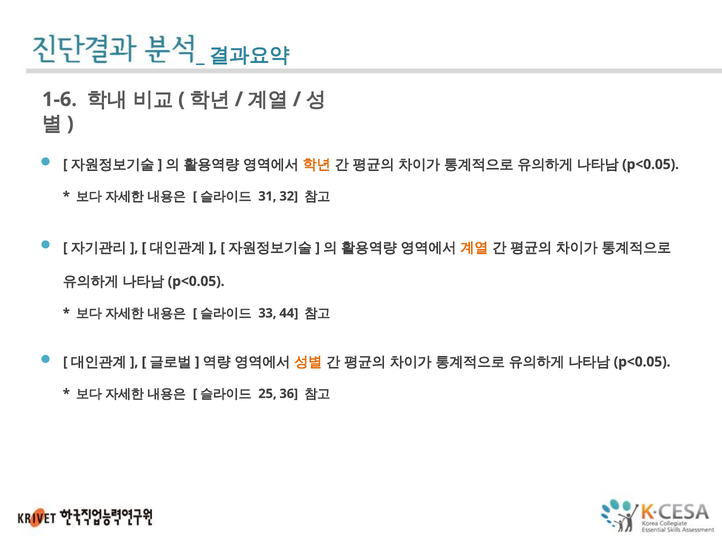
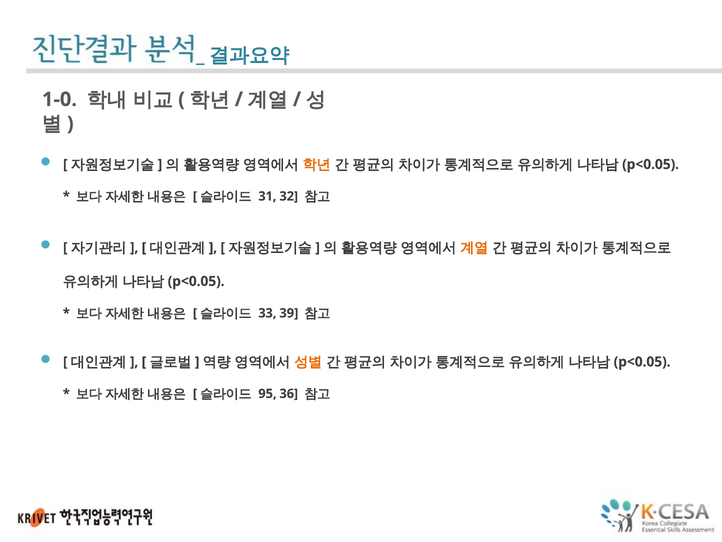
1-6: 1-6 -> 1-0
44: 44 -> 39
25: 25 -> 95
